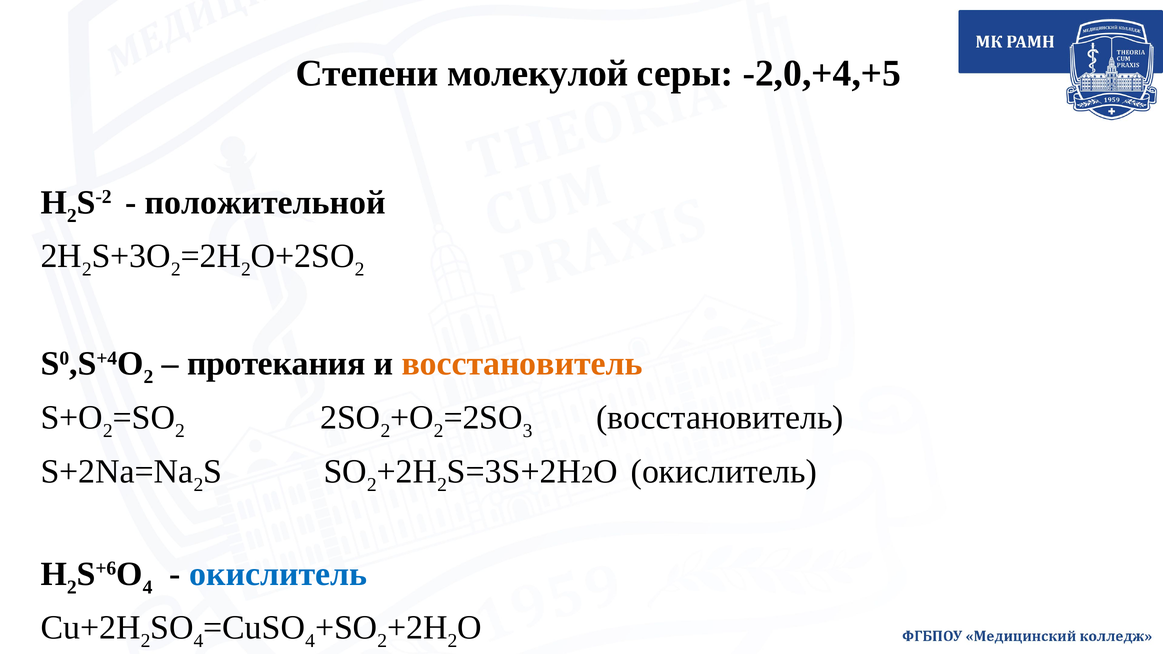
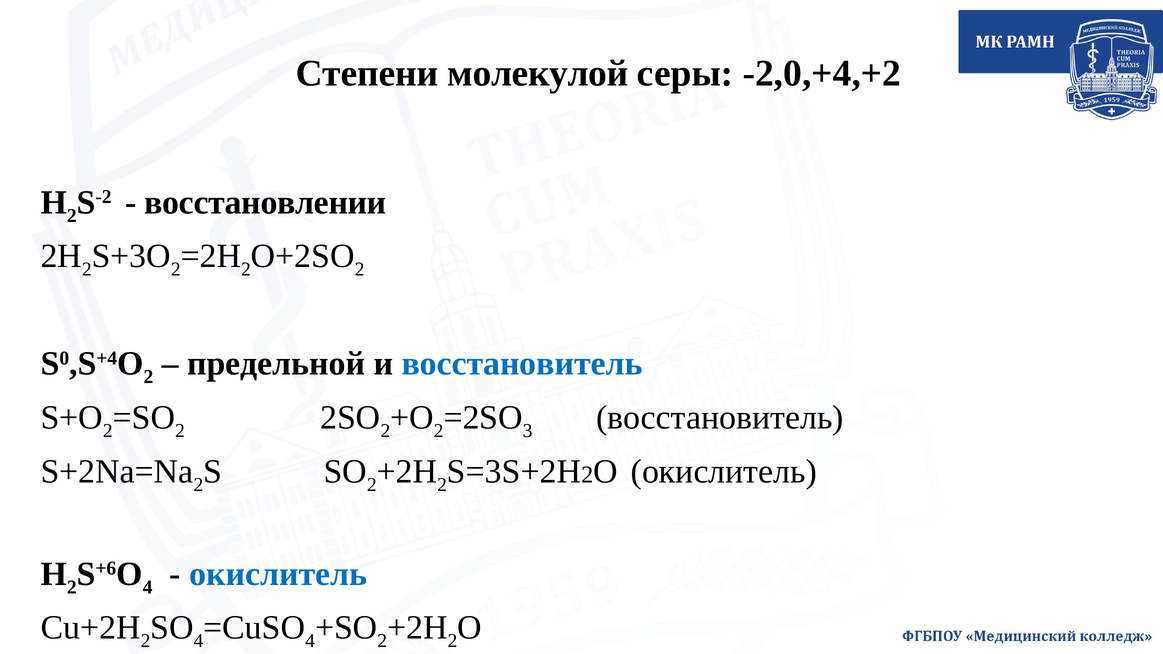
-2,0,+4,+5: -2,0,+4,+5 -> -2,0,+4,+2
положительной: положительной -> восстановлении
протекания: протекания -> предельной
восстановитель at (522, 364) colour: orange -> blue
